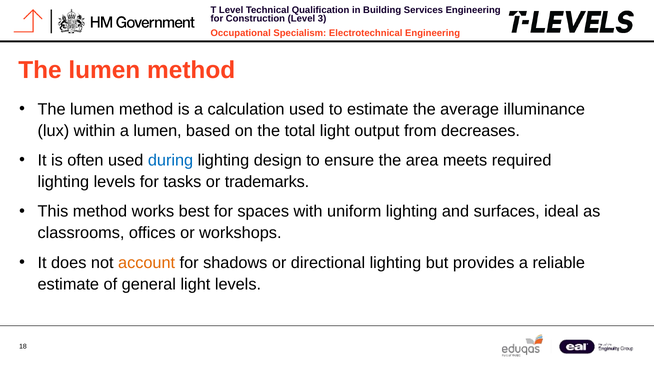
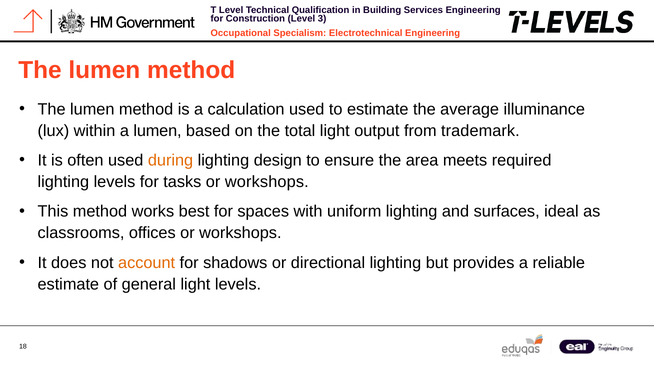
decreases: decreases -> trademark
during colour: blue -> orange
tasks or trademarks: trademarks -> workshops
